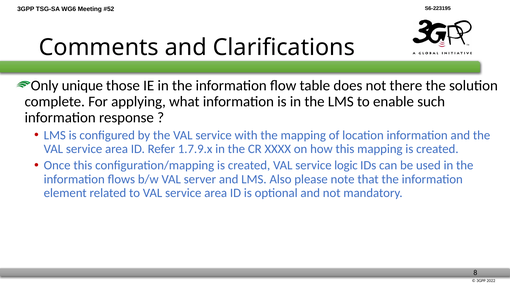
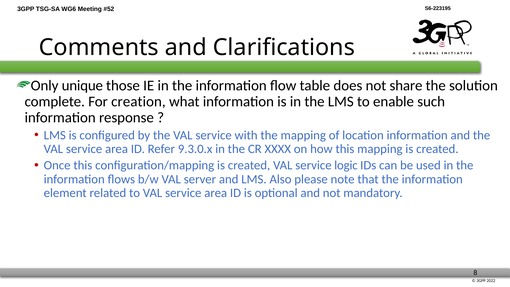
there: there -> share
applying: applying -> creation
1.7.9.x: 1.7.9.x -> 9.3.0.x
